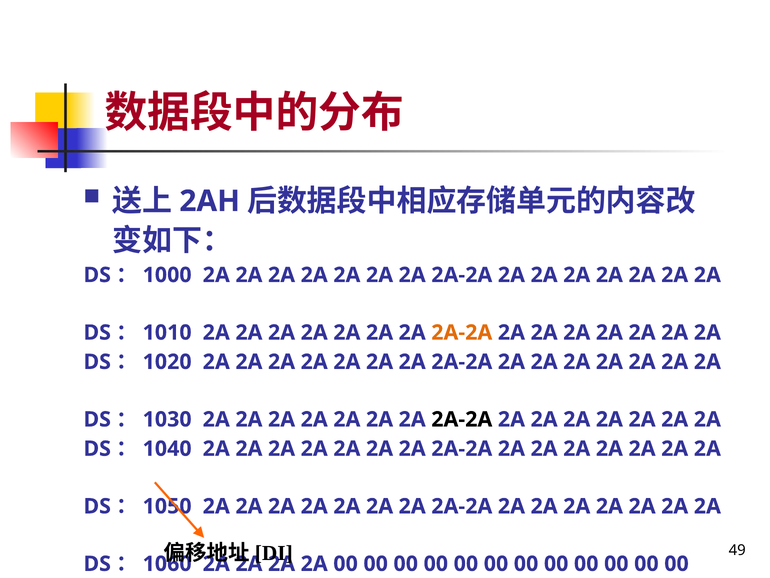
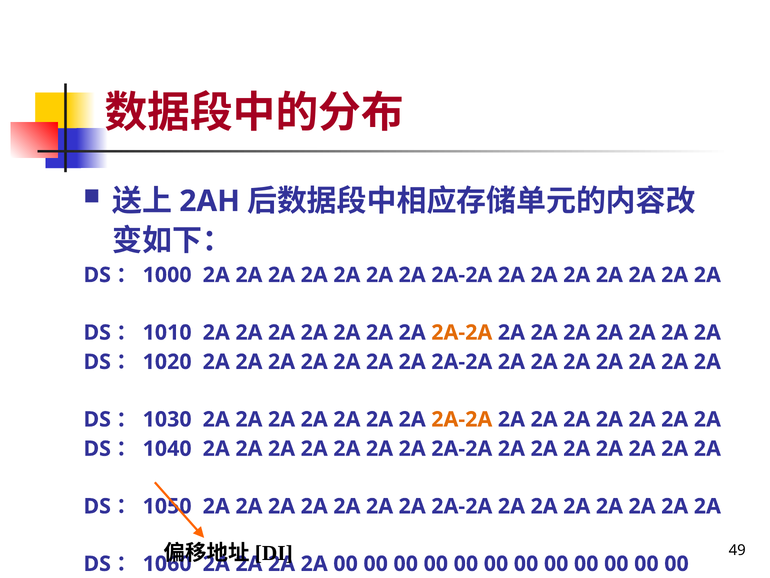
2A-2A at (462, 419) colour: black -> orange
